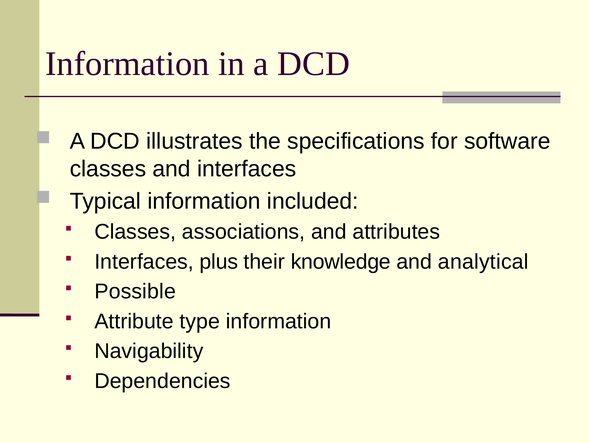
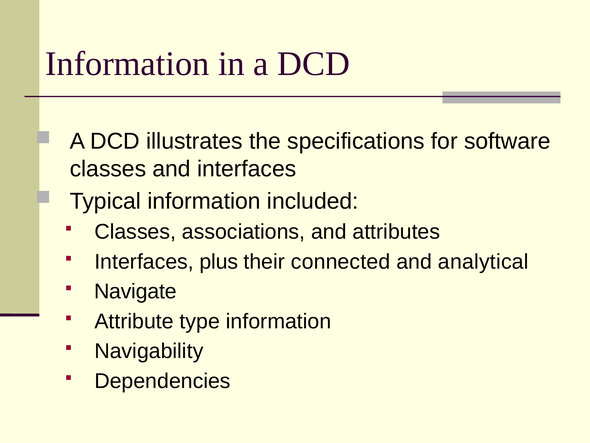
knowledge: knowledge -> connected
Possible: Possible -> Navigate
